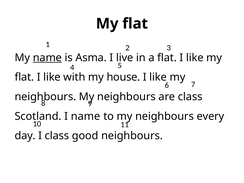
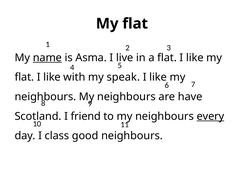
house: house -> speak
are class: class -> have
I name: name -> friend
every underline: none -> present
